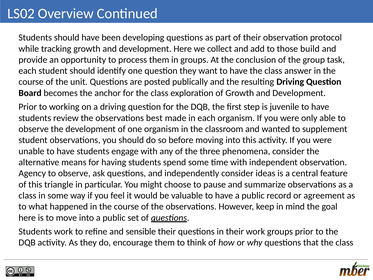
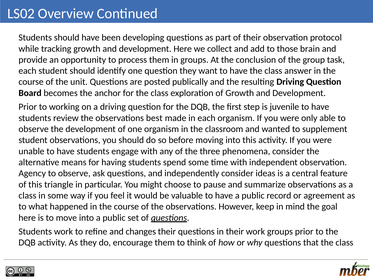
build: build -> brain
sensible: sensible -> changes
